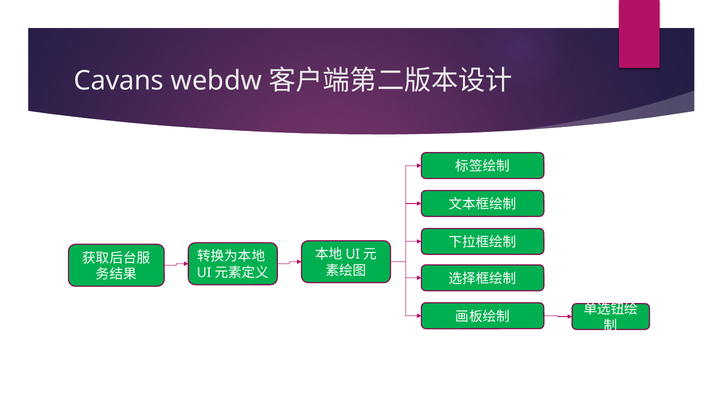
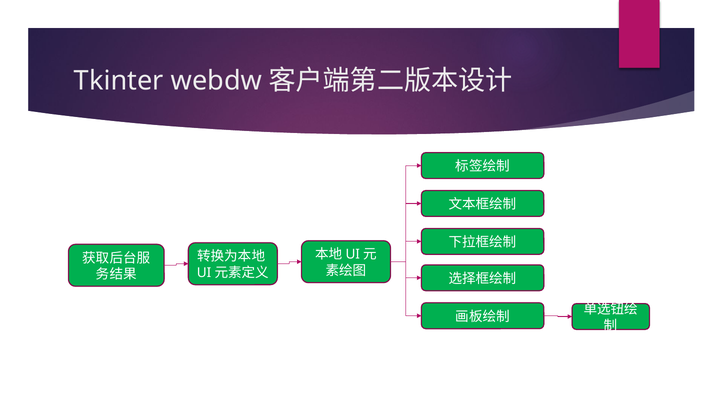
Cavans: Cavans -> Tkinter
